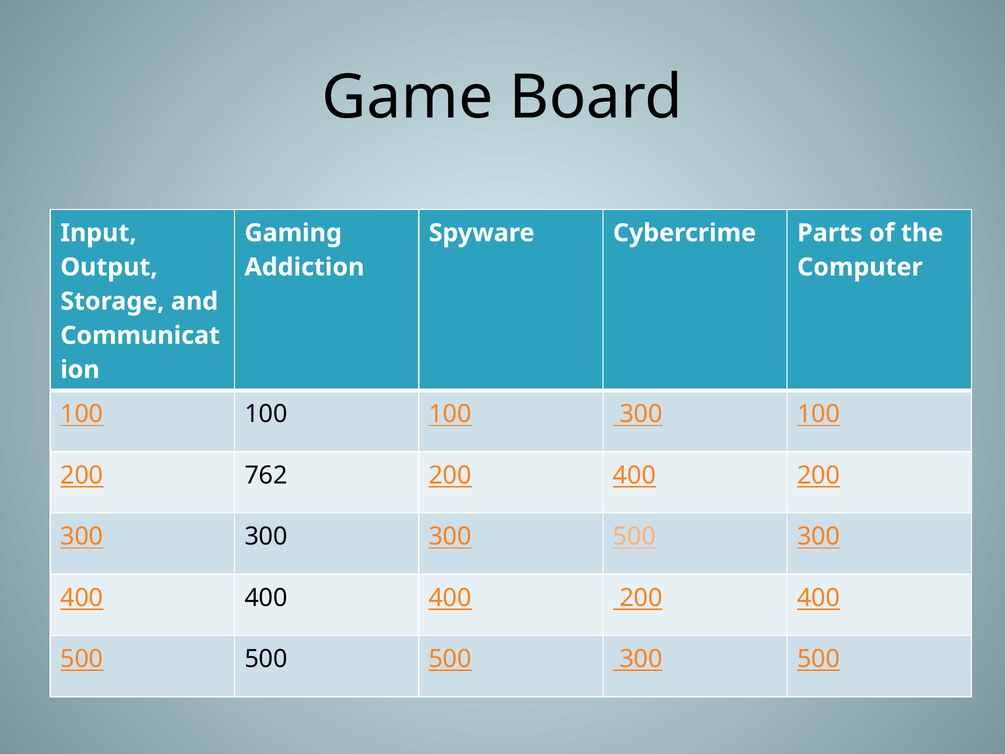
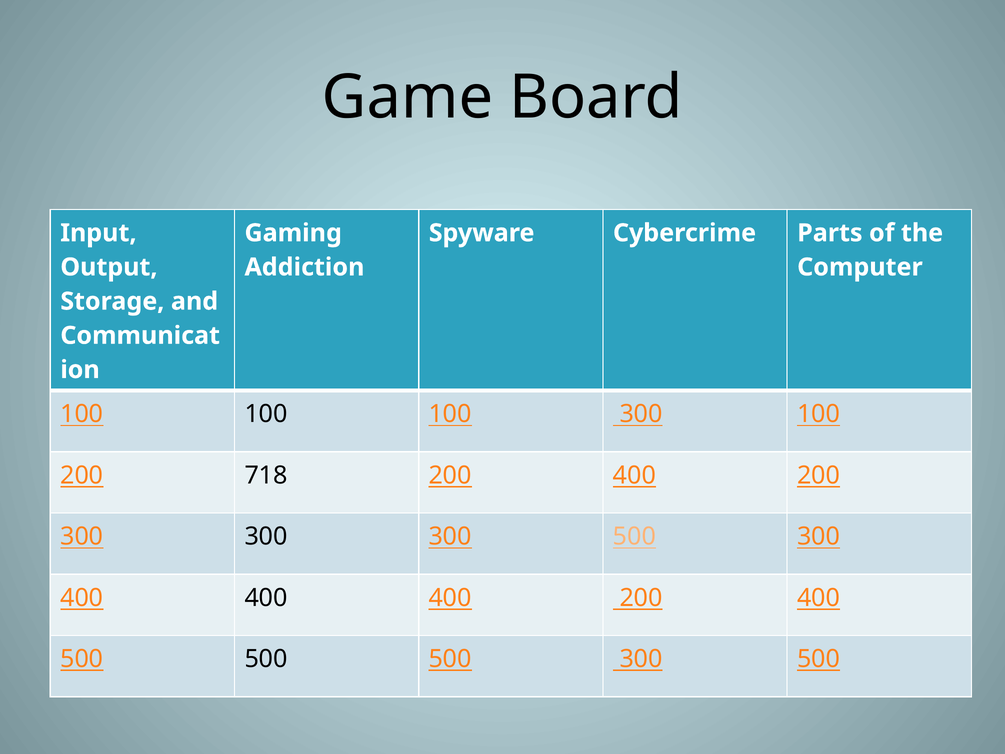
762: 762 -> 718
